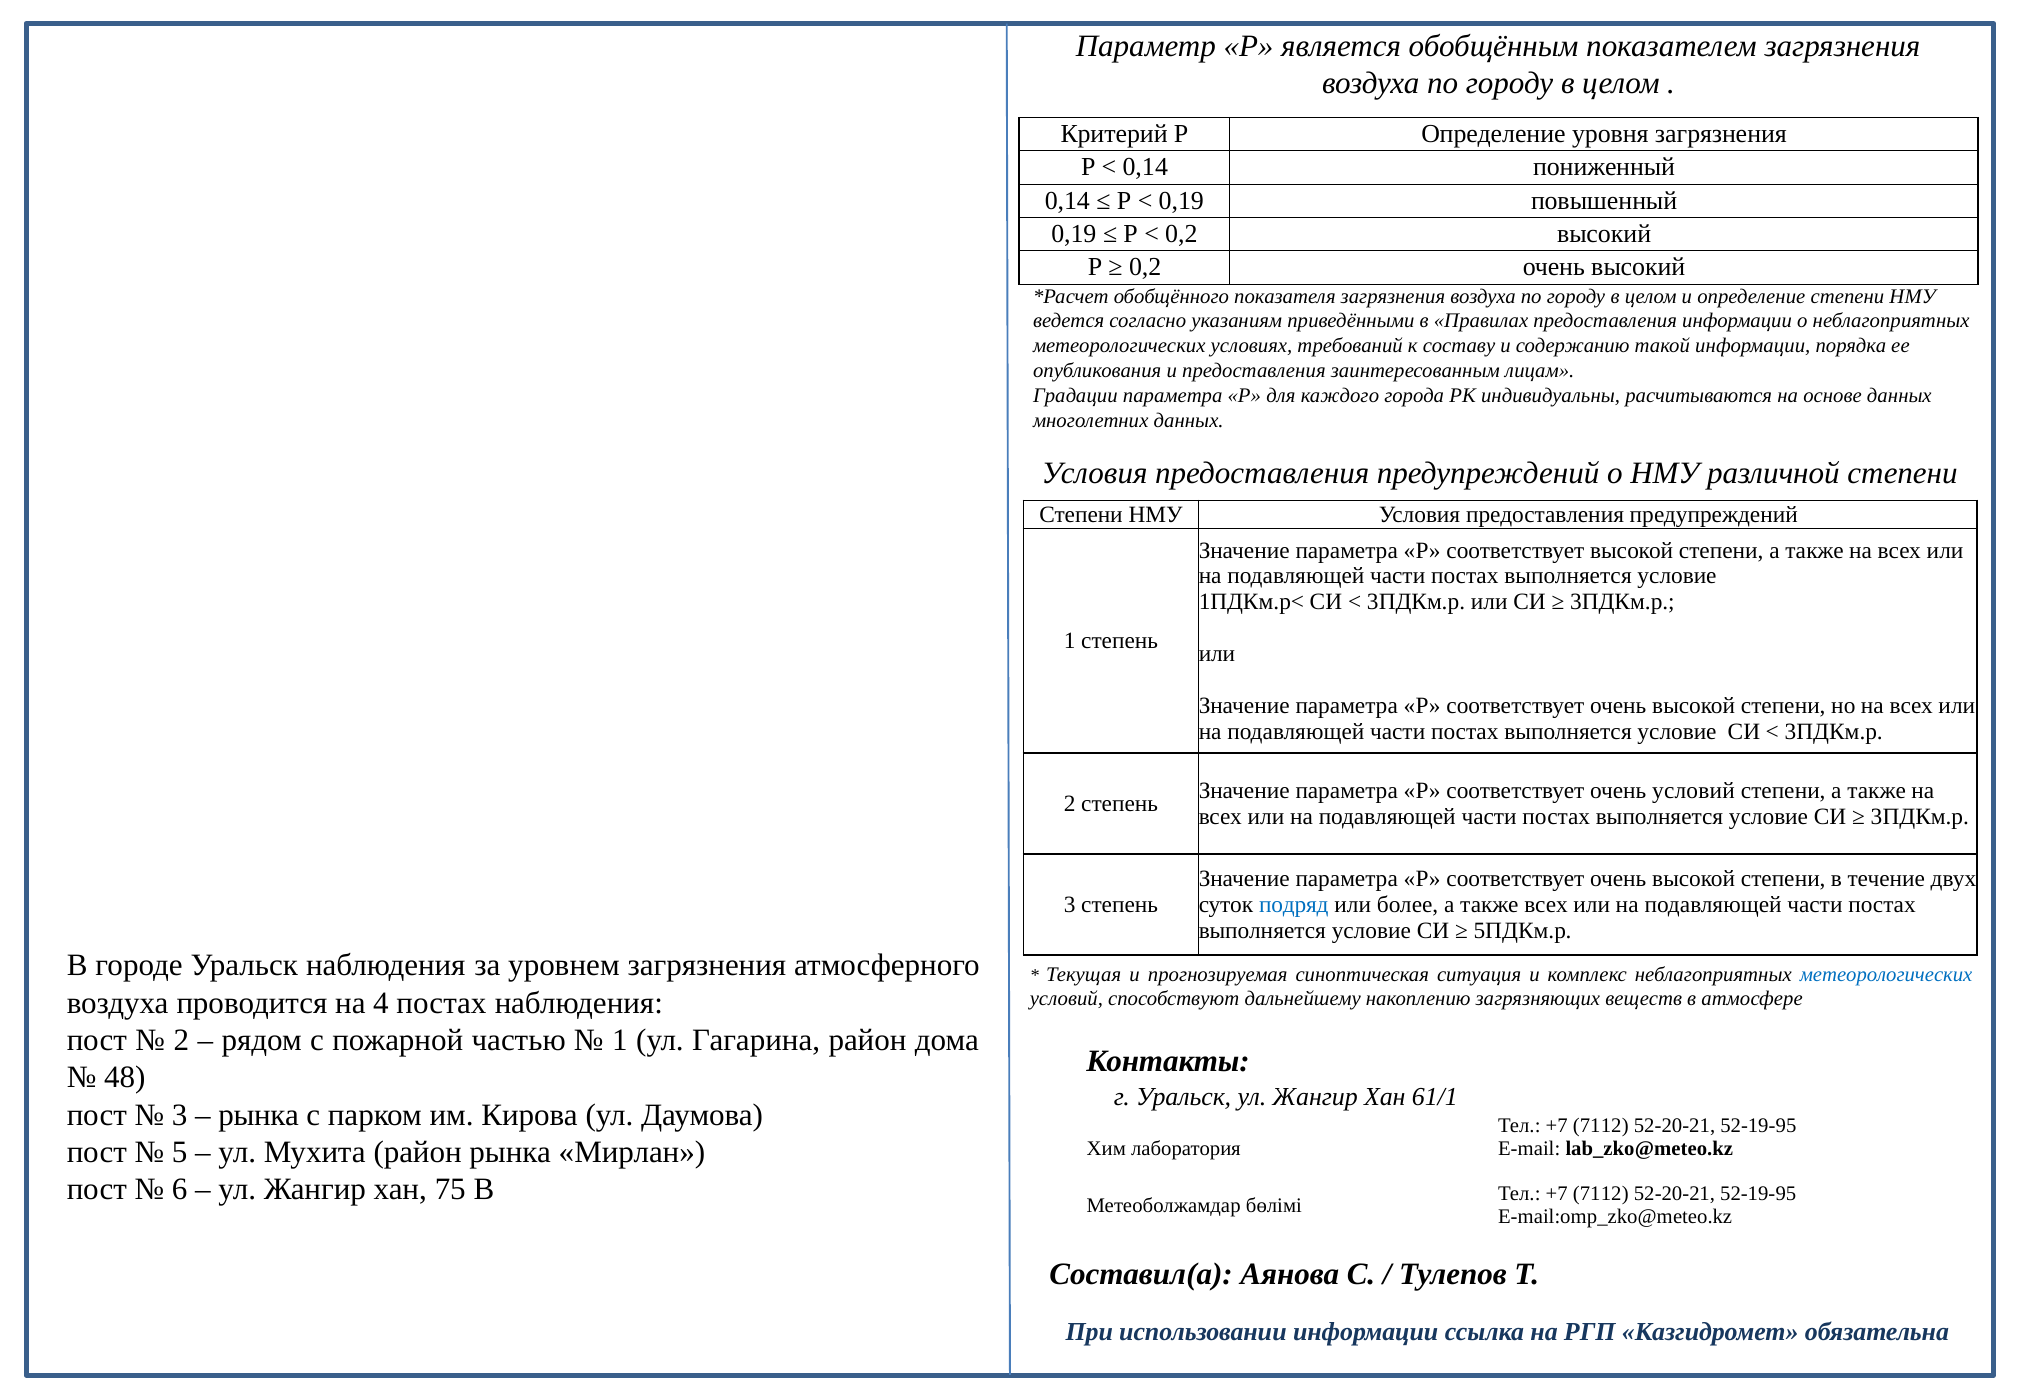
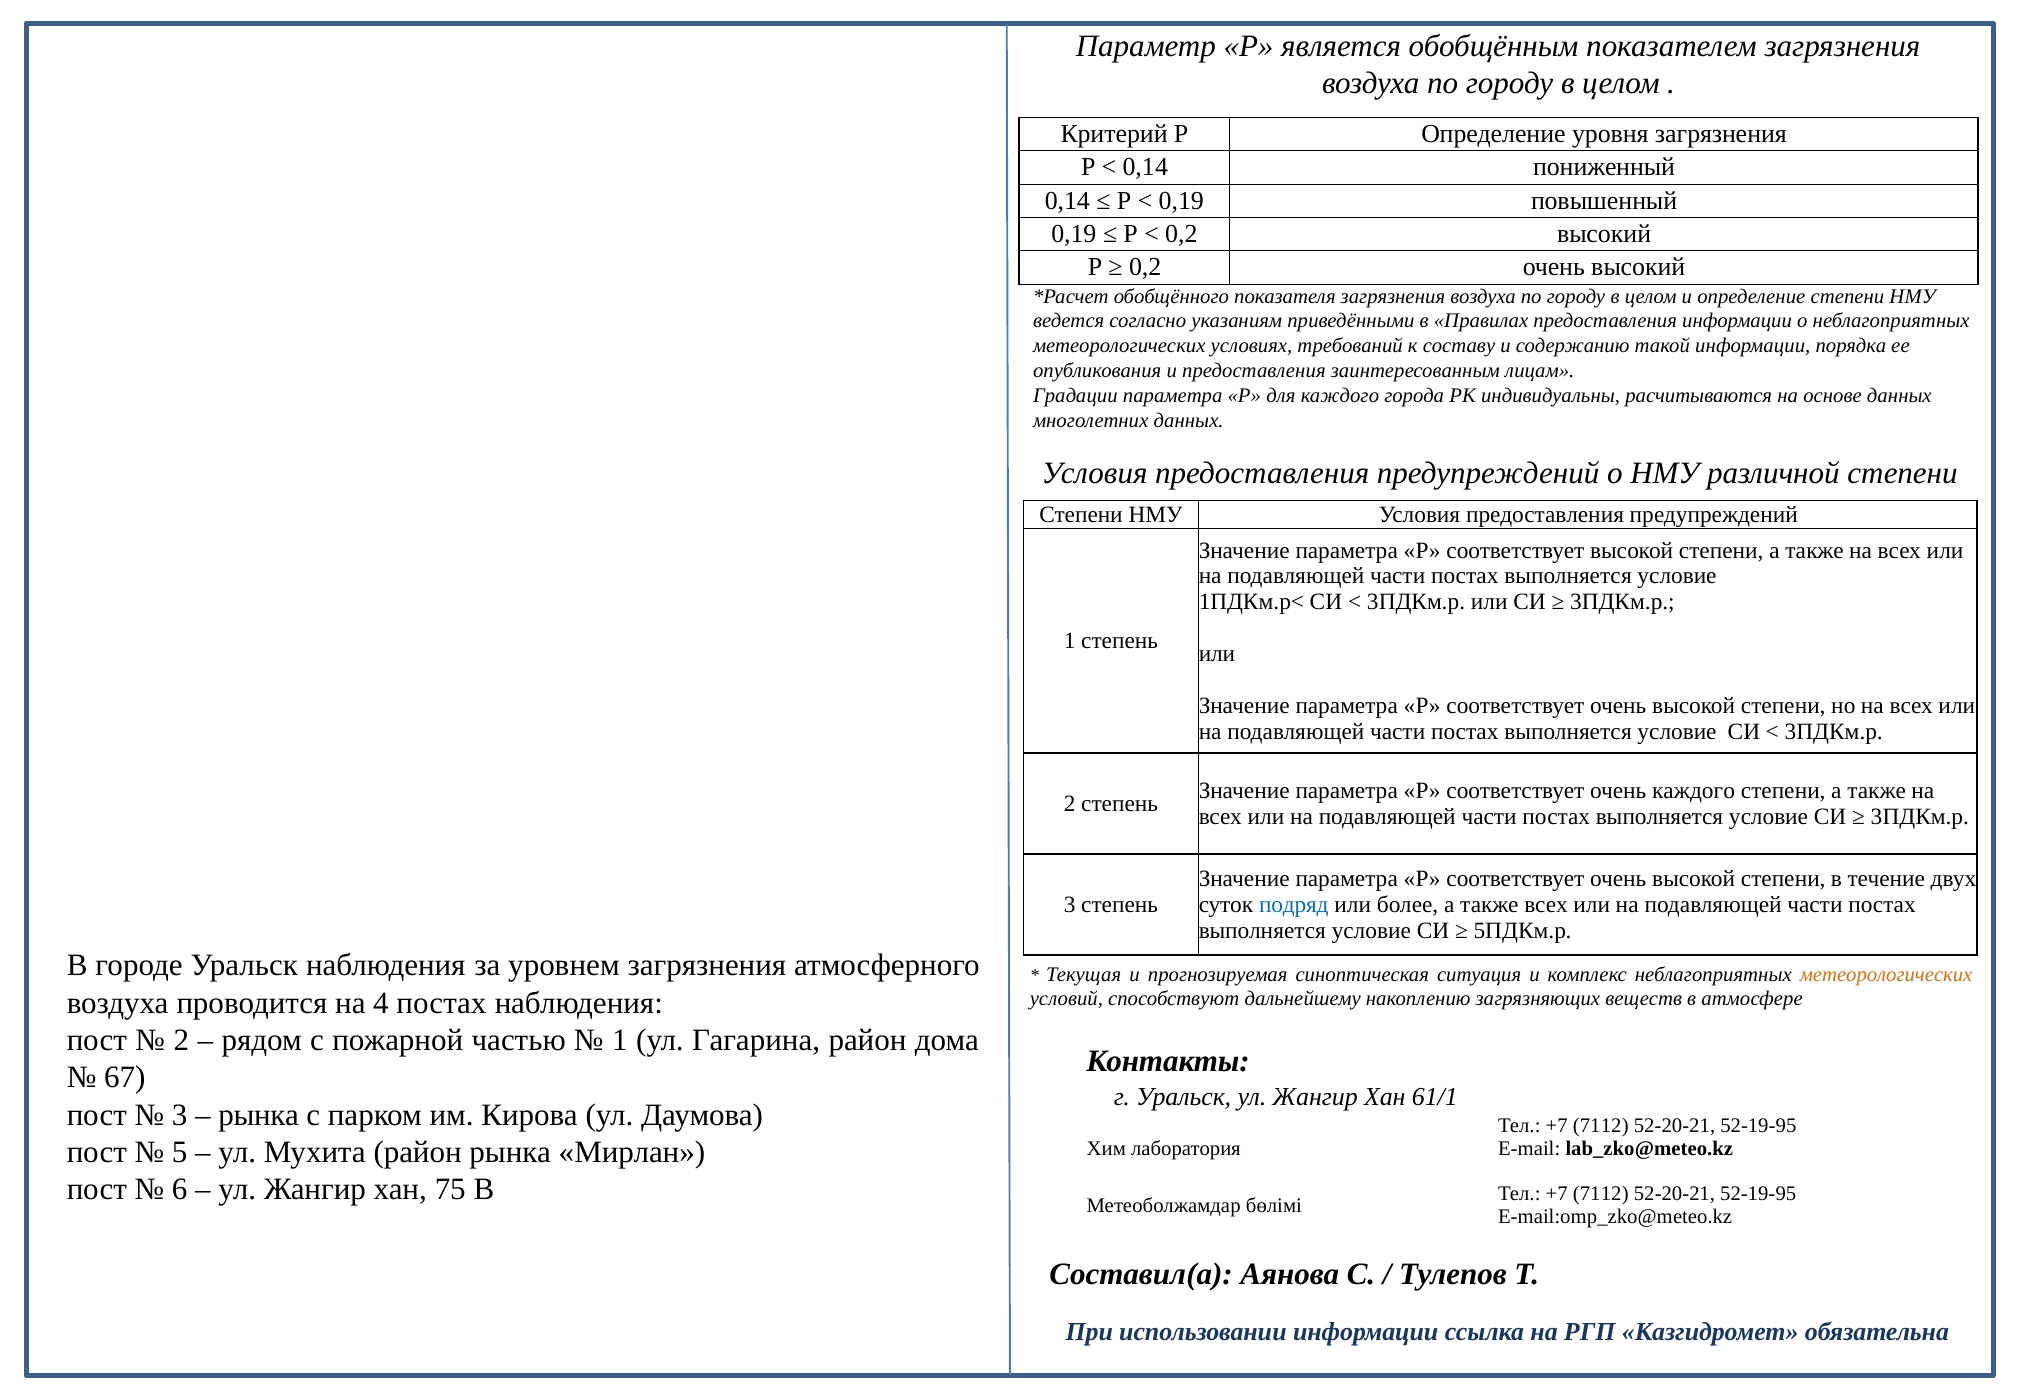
очень условий: условий -> каждого
метеорологических at (1886, 974) colour: blue -> orange
48: 48 -> 67
